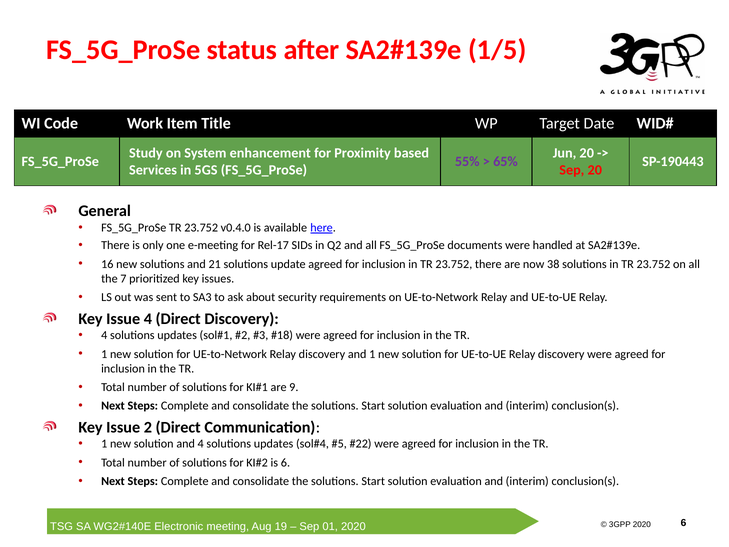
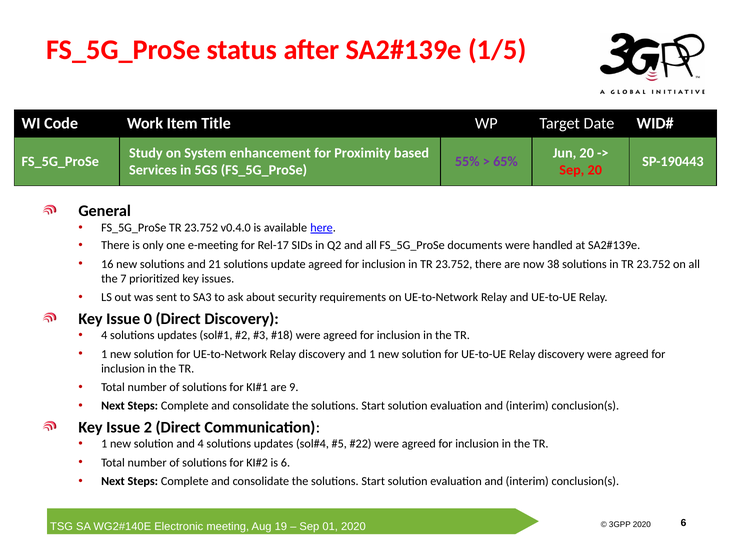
Issue 4: 4 -> 0
